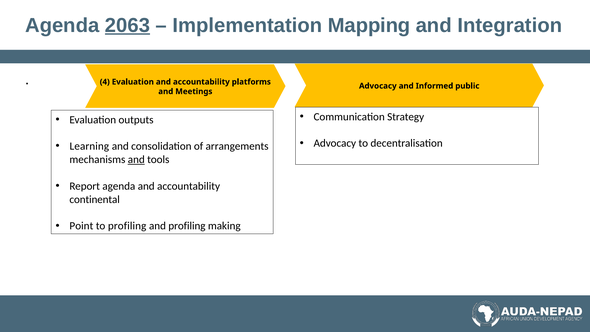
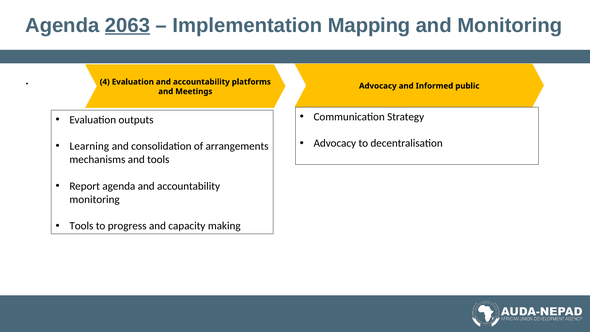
and Integration: Integration -> Monitoring
and at (136, 159) underline: present -> none
continental at (95, 199): continental -> monitoring
Point at (81, 226): Point -> Tools
to profiling: profiling -> progress
and profiling: profiling -> capacity
